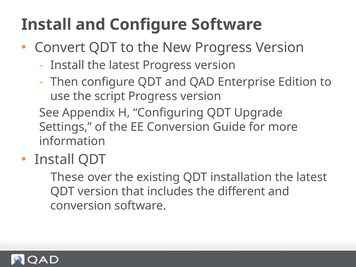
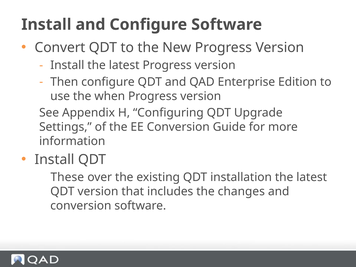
script: script -> when
different: different -> changes
